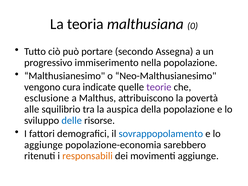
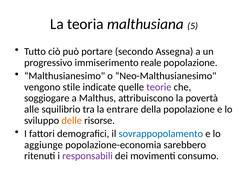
0: 0 -> 5
nella: nella -> reale
cura: cura -> stile
esclusione: esclusione -> soggiogare
auspica: auspica -> entrare
delle colour: blue -> orange
responsabili colour: orange -> purple
movimenti aggiunge: aggiunge -> consumo
